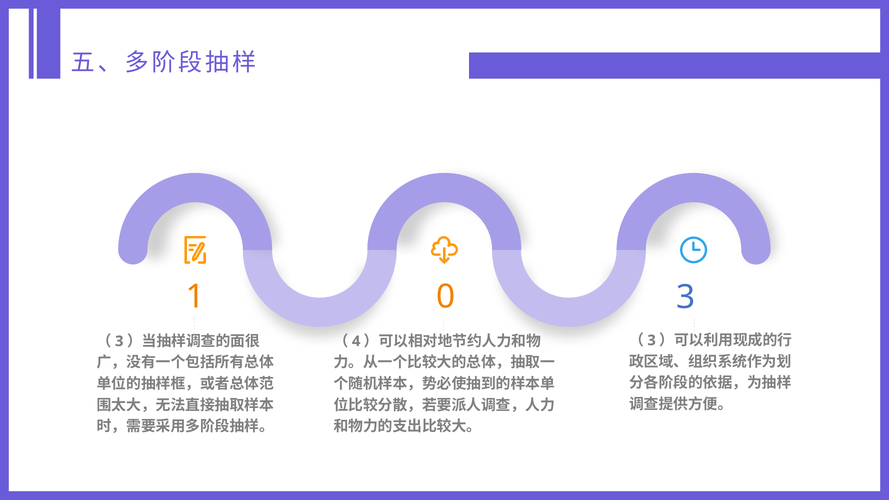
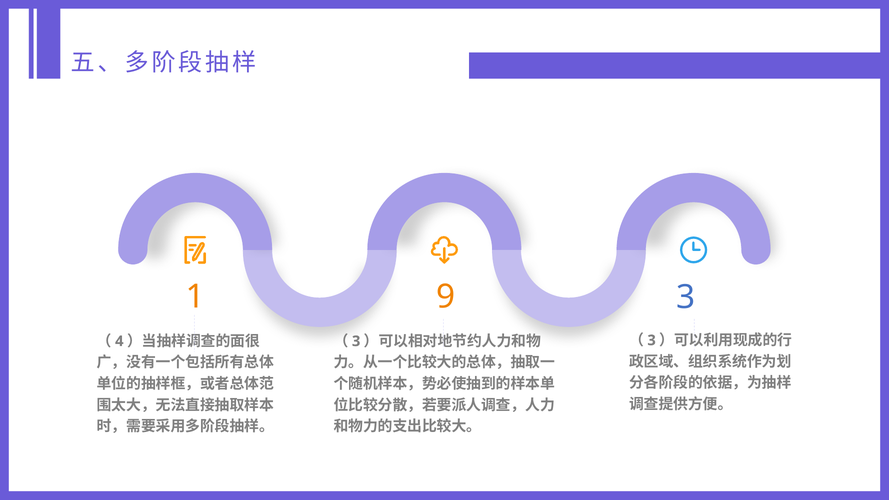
0: 0 -> 9
3 at (119, 341): 3 -> 4
4 at (356, 341): 4 -> 3
